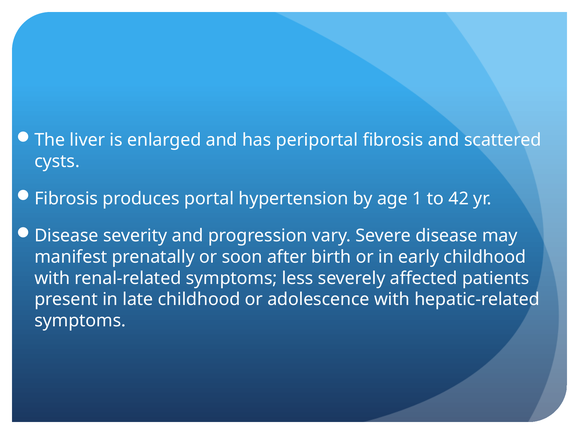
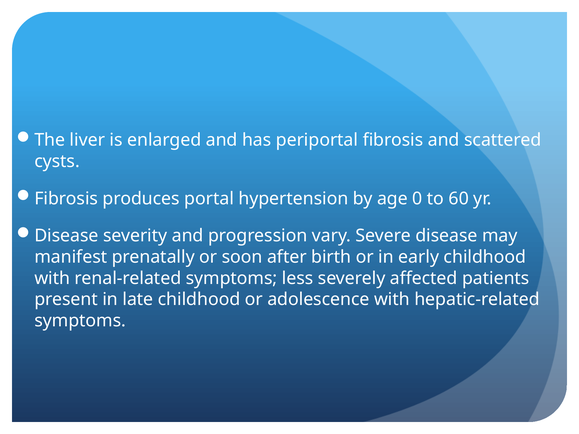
1: 1 -> 0
42: 42 -> 60
